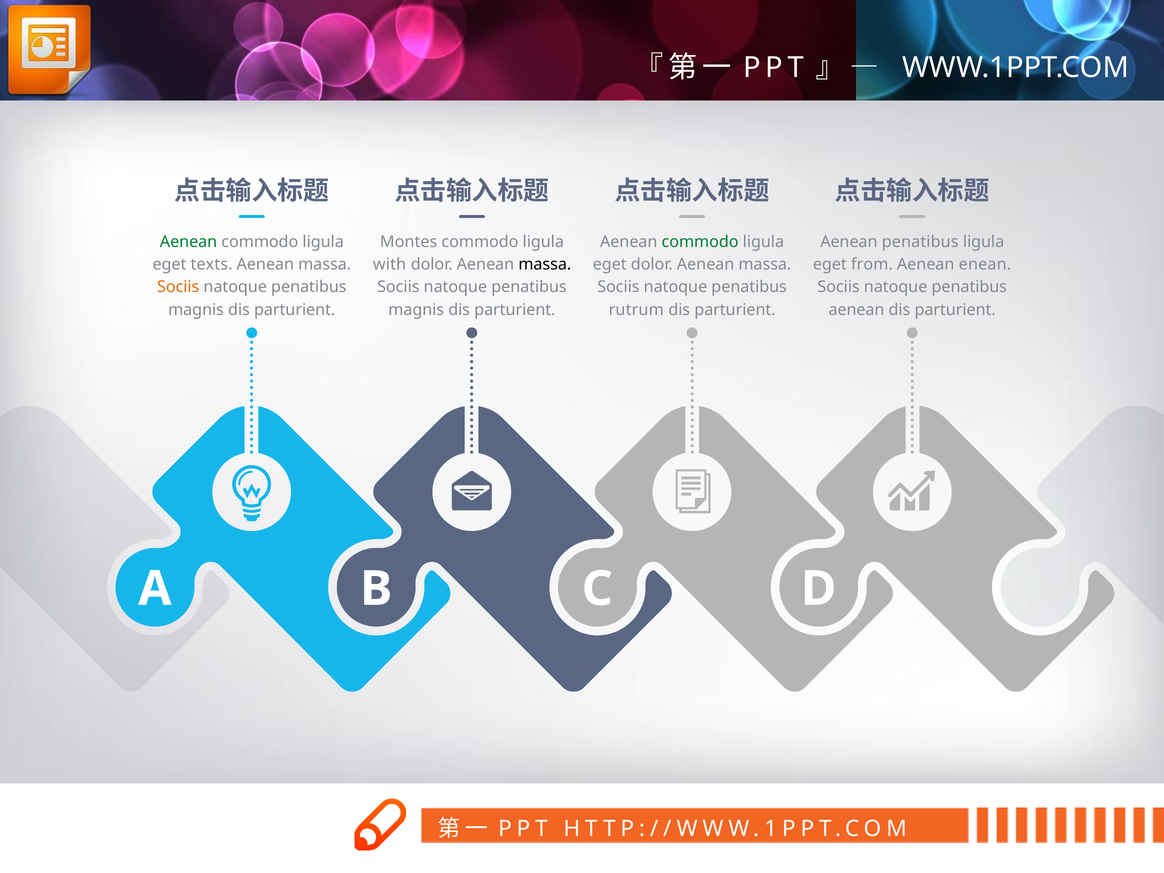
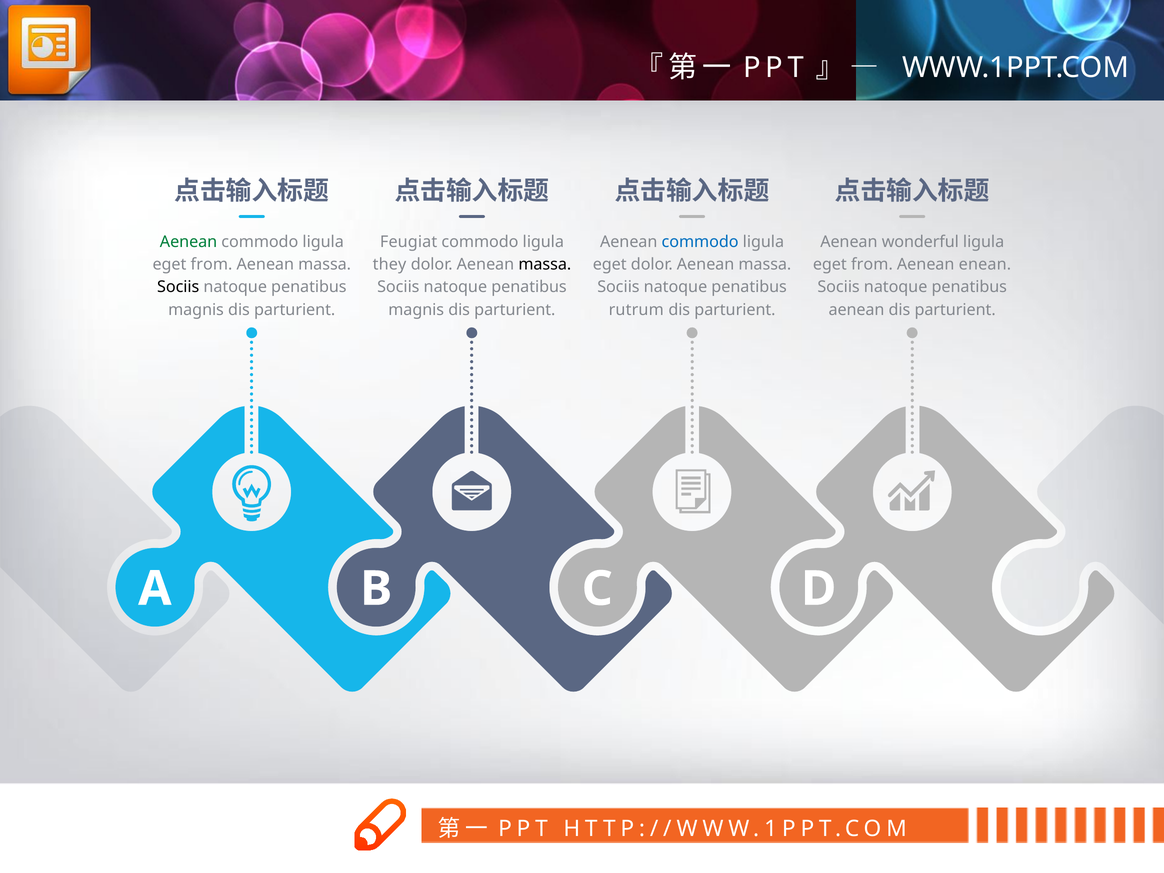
Montes: Montes -> Feugiat
commodo at (700, 242) colour: green -> blue
Aenean penatibus: penatibus -> wonderful
texts at (212, 264): texts -> from
with: with -> they
Sociis at (178, 287) colour: orange -> black
